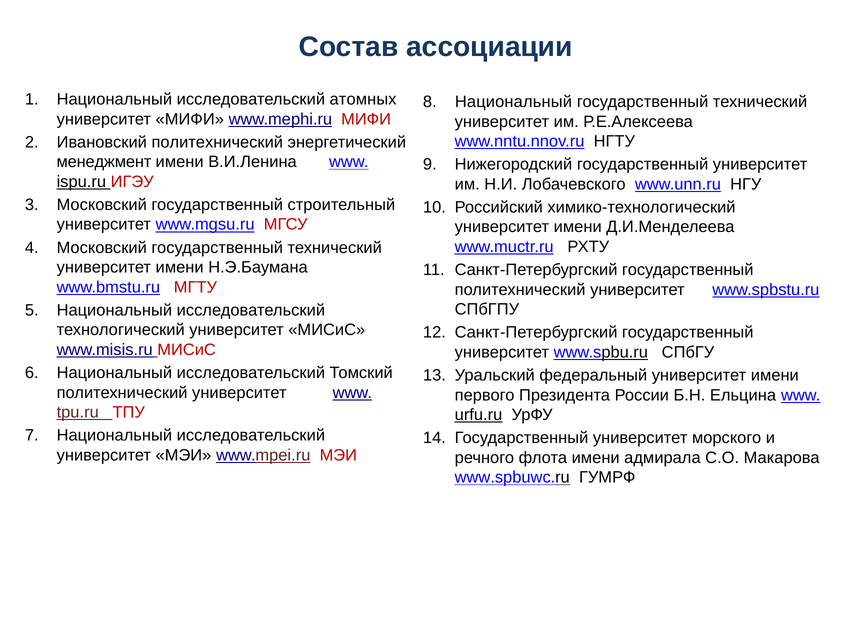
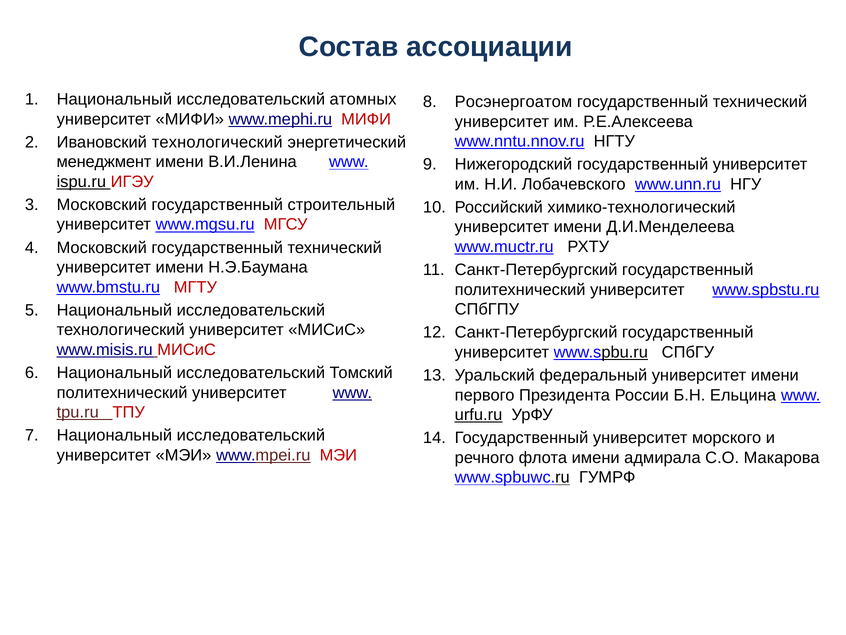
Национальный at (513, 102): Национальный -> Росэнергоатом
Ивановский политехнический: политехнический -> технологический
